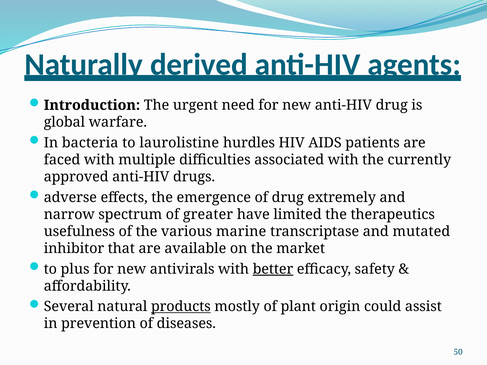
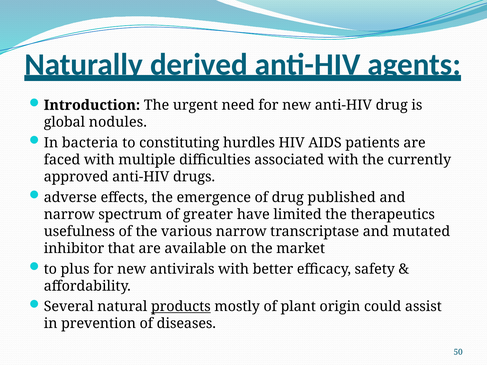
warfare: warfare -> nodules
laurolistine: laurolistine -> constituting
extremely: extremely -> published
various marine: marine -> narrow
better underline: present -> none
